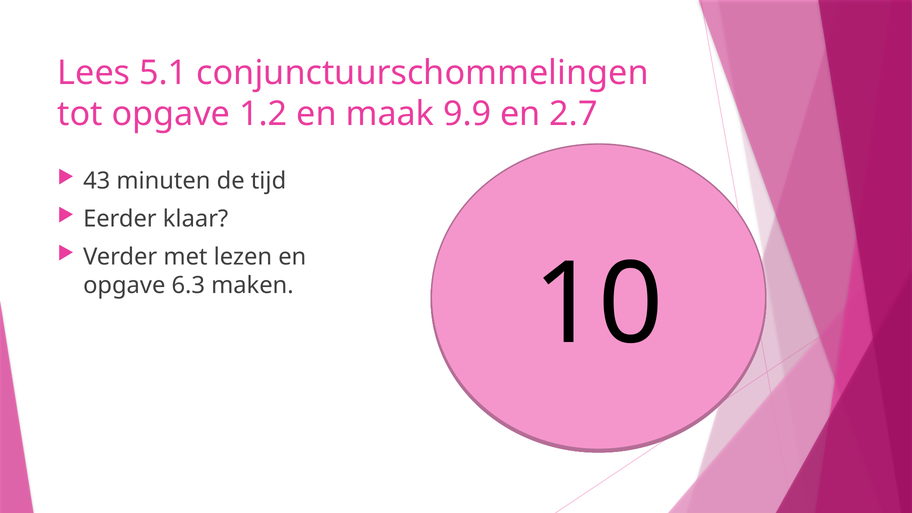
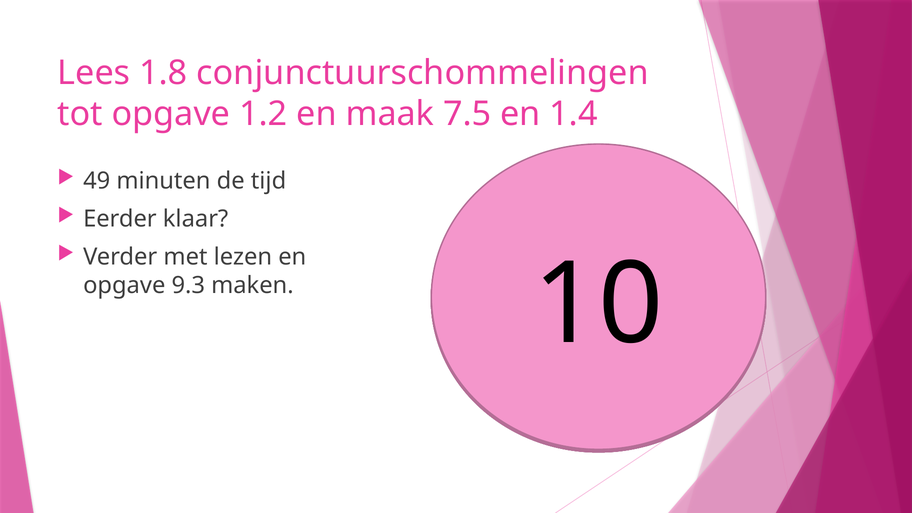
5.1: 5.1 -> 1.8
9.9: 9.9 -> 7.5
2.7: 2.7 -> 1.4
43: 43 -> 49
6.3: 6.3 -> 9.3
